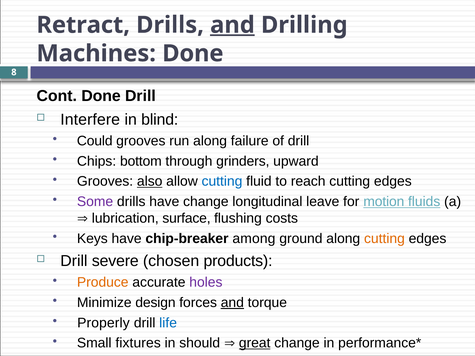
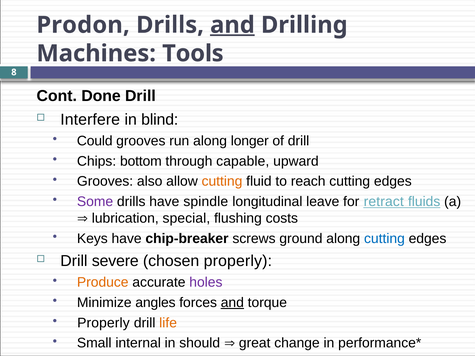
Retract: Retract -> Prodon
Machines Done: Done -> Tools
failure: failure -> longer
grinders: grinders -> capable
also underline: present -> none
cutting at (222, 182) colour: blue -> orange
have change: change -> spindle
motion: motion -> retract
surface: surface -> special
among: among -> screws
cutting at (384, 239) colour: orange -> blue
chosen products: products -> properly
design: design -> angles
life colour: blue -> orange
fixtures: fixtures -> internal
great underline: present -> none
